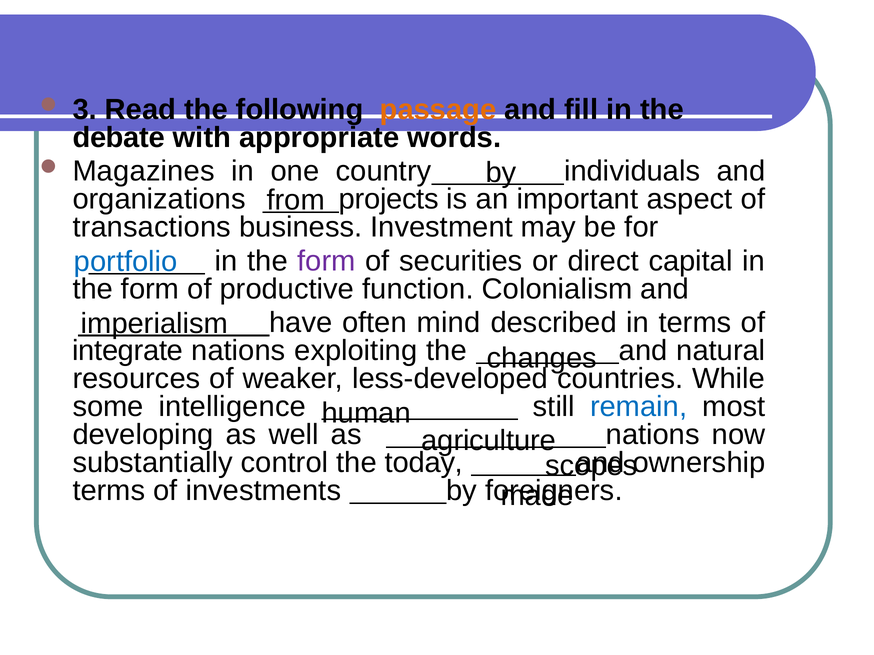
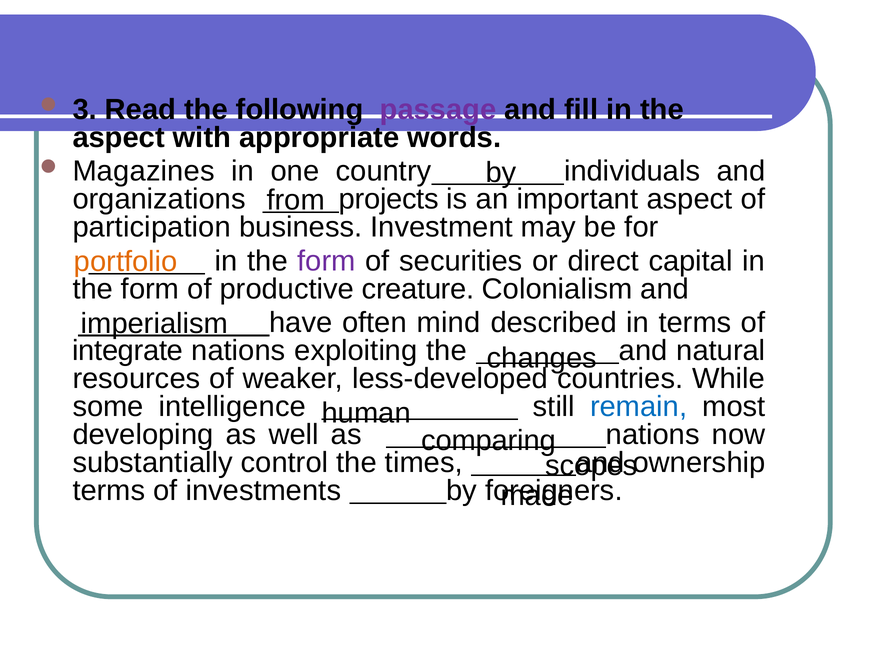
passage colour: orange -> purple
debate at (119, 138): debate -> aspect
transactions: transactions -> participation
portfolio colour: blue -> orange
function: function -> creature
agriculture: agriculture -> comparing
today: today -> times
